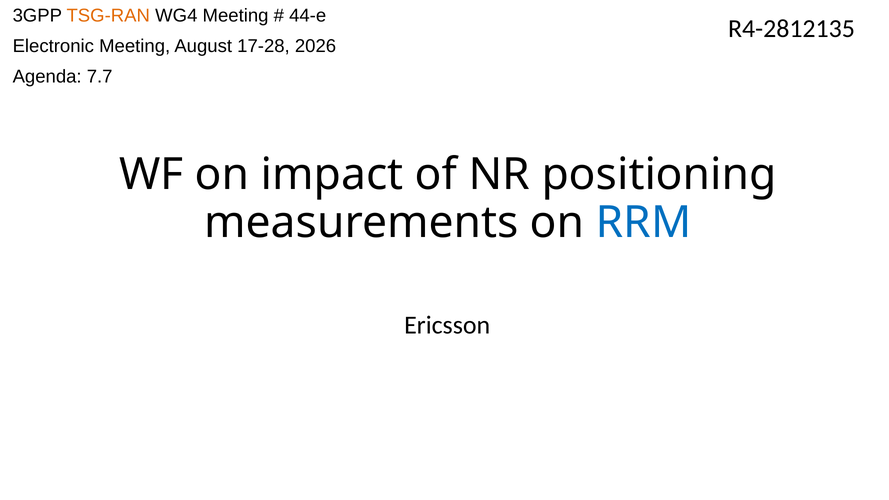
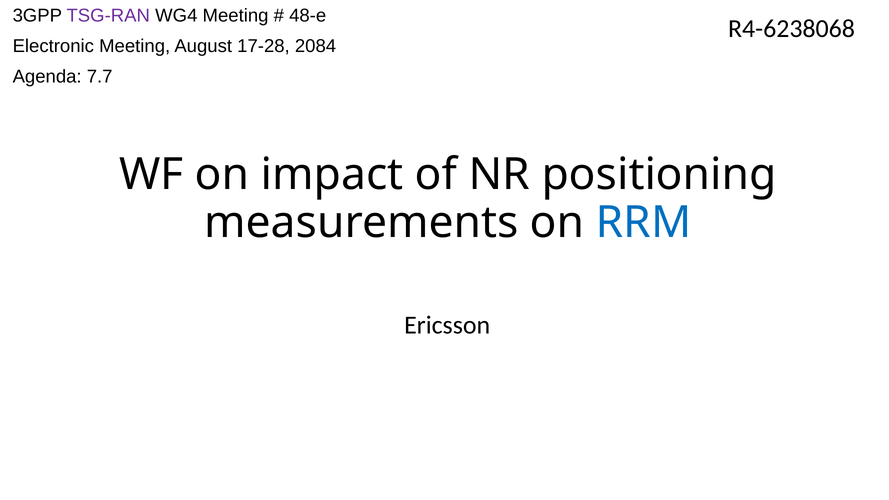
TSG-RAN colour: orange -> purple
44-e: 44-e -> 48-e
R4-2812135: R4-2812135 -> R4-6238068
2026: 2026 -> 2084
